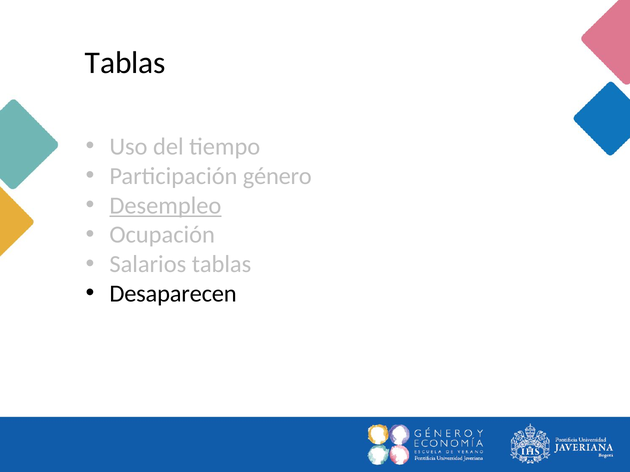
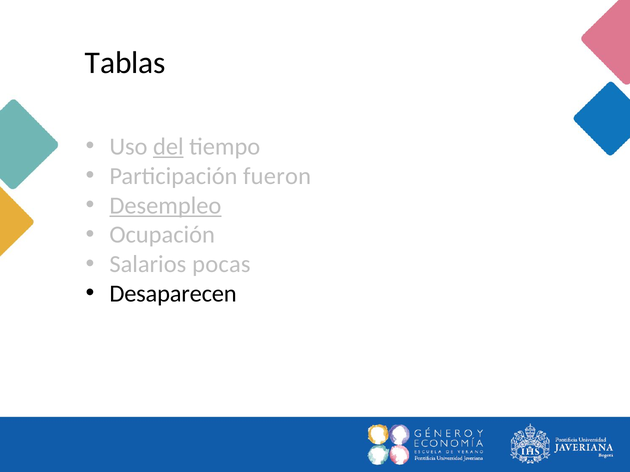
del underline: none -> present
género: género -> fueron
Salarios tablas: tablas -> pocas
